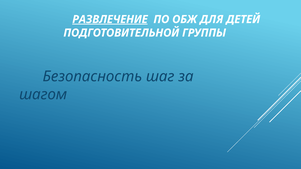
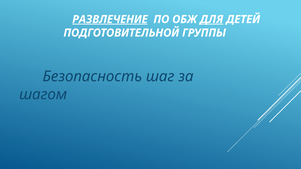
ДЛЯ underline: none -> present
